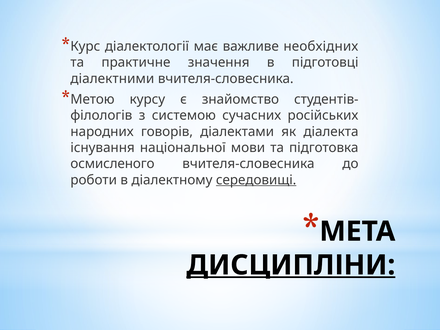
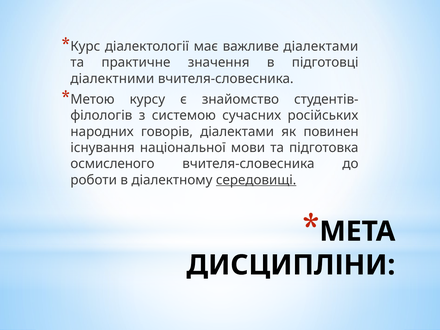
важливе необхідних: необхідних -> діалектами
діалекта: діалекта -> повинен
ДИСЦИПЛІНИ underline: present -> none
